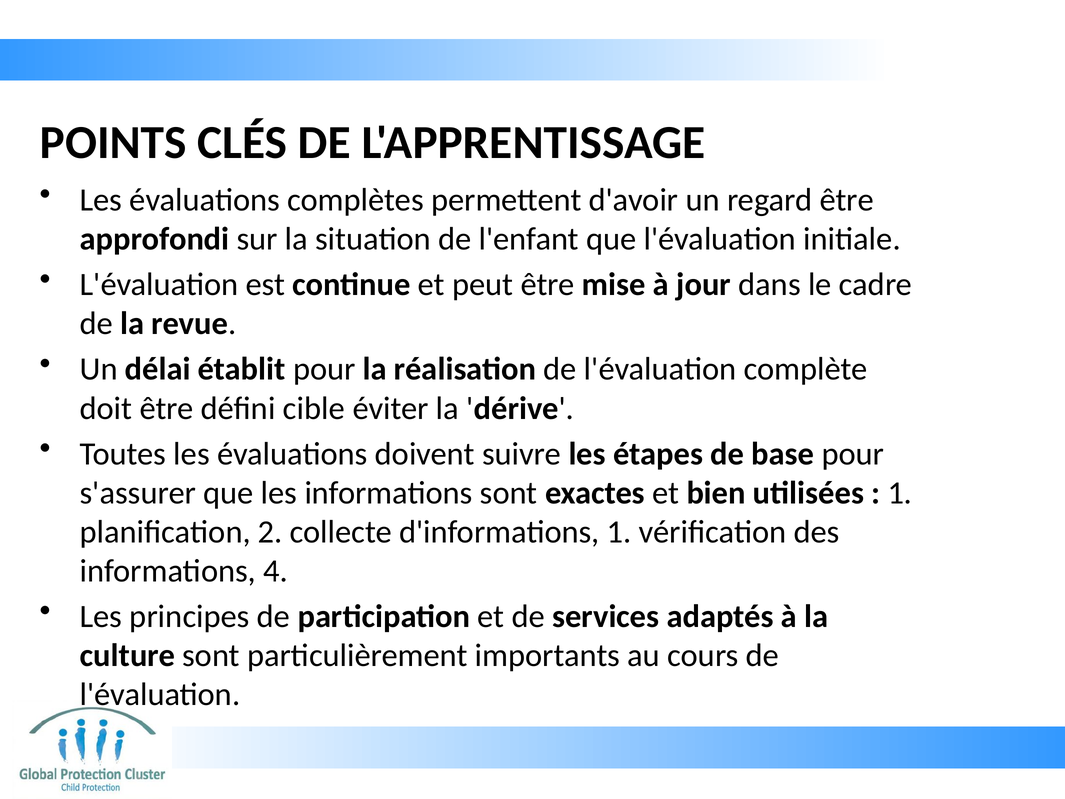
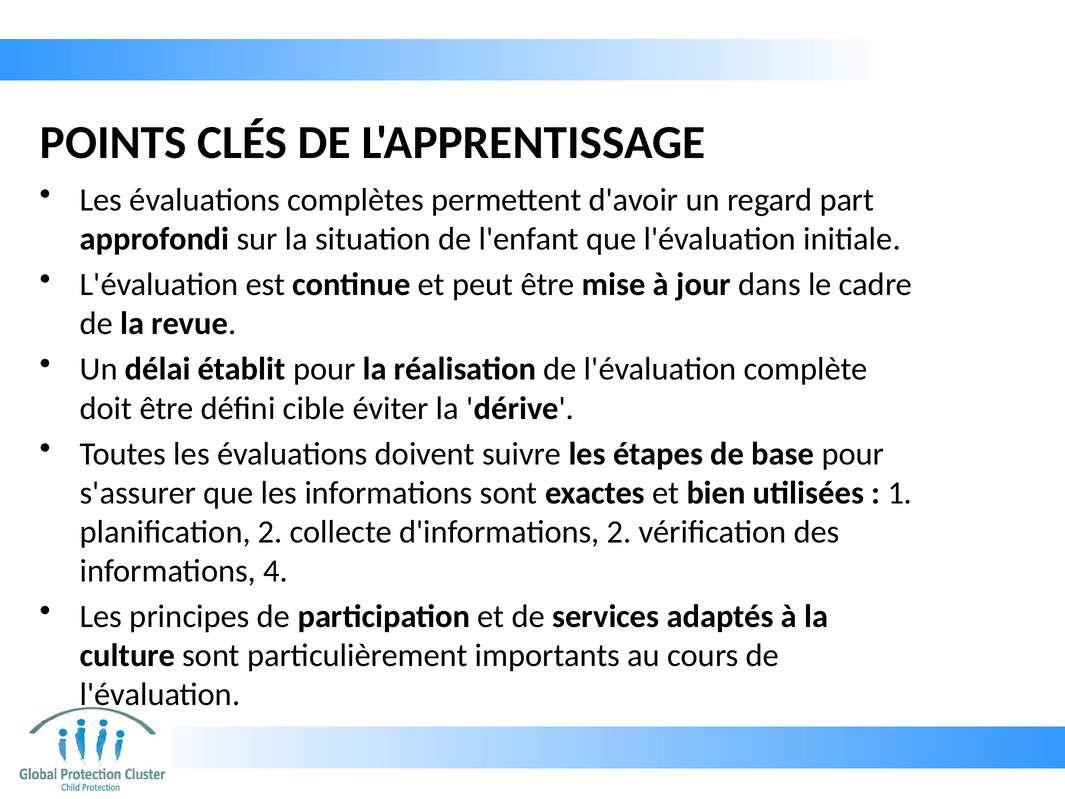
regard être: être -> part
d'informations 1: 1 -> 2
